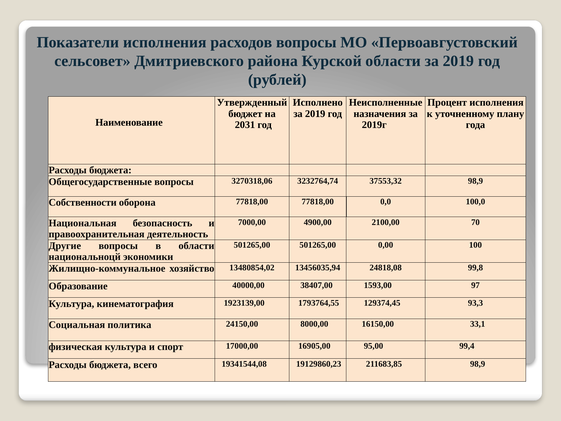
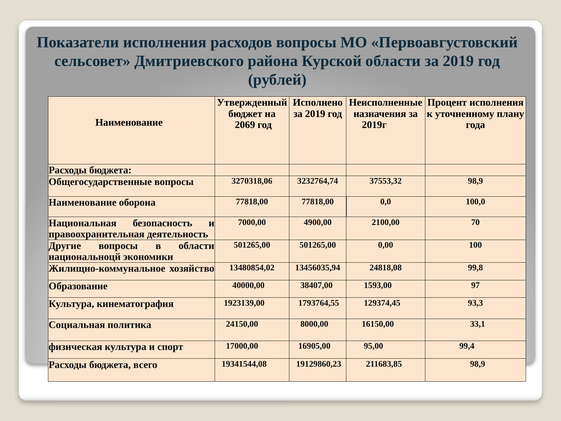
2031: 2031 -> 2069
Собственности at (83, 202): Собственности -> Наименование
